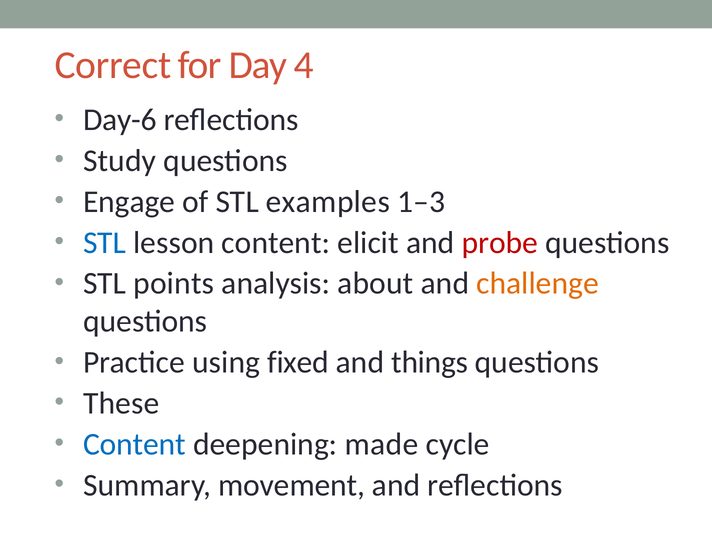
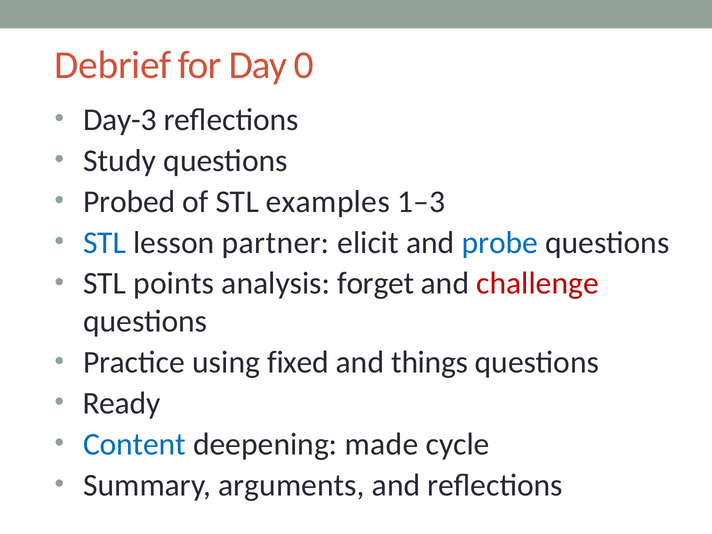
Correct: Correct -> Debrief
4: 4 -> 0
Day-6: Day-6 -> Day-3
Engage: Engage -> Probed
lesson content: content -> partner
probe colour: red -> blue
about: about -> forget
challenge colour: orange -> red
These: These -> Ready
movement: movement -> arguments
